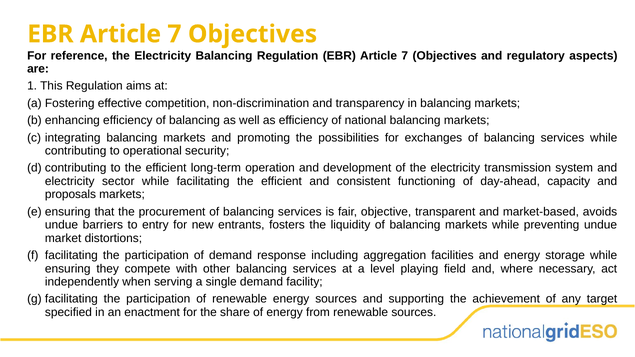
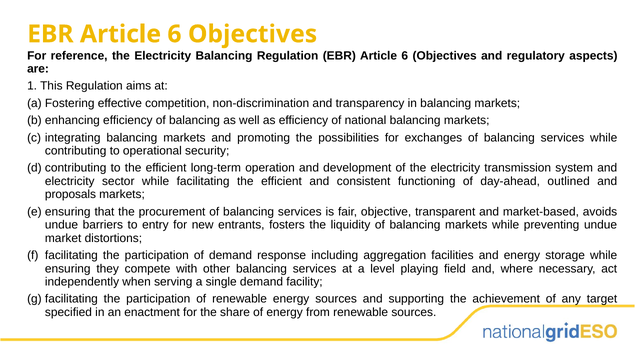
7 at (174, 34): 7 -> 6
7 at (405, 56): 7 -> 6
capacity: capacity -> outlined
